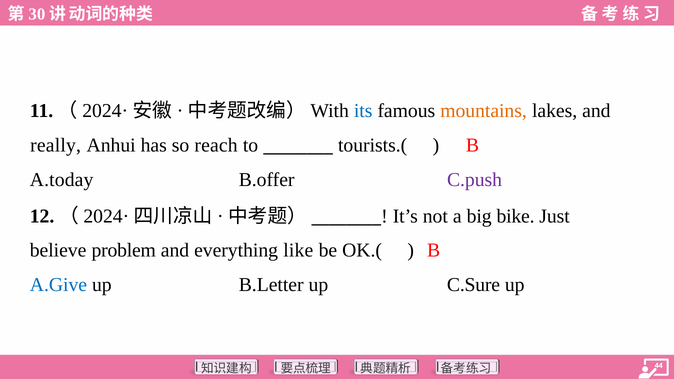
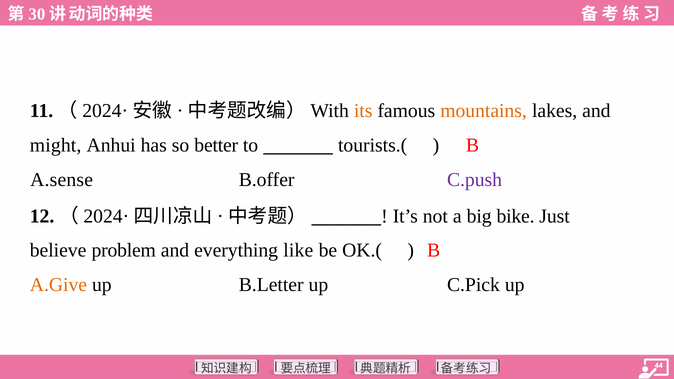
its colour: blue -> orange
really: really -> might
reach: reach -> better
A.today: A.today -> A.sense
A.Give colour: blue -> orange
C.Sure: C.Sure -> C.Pick
